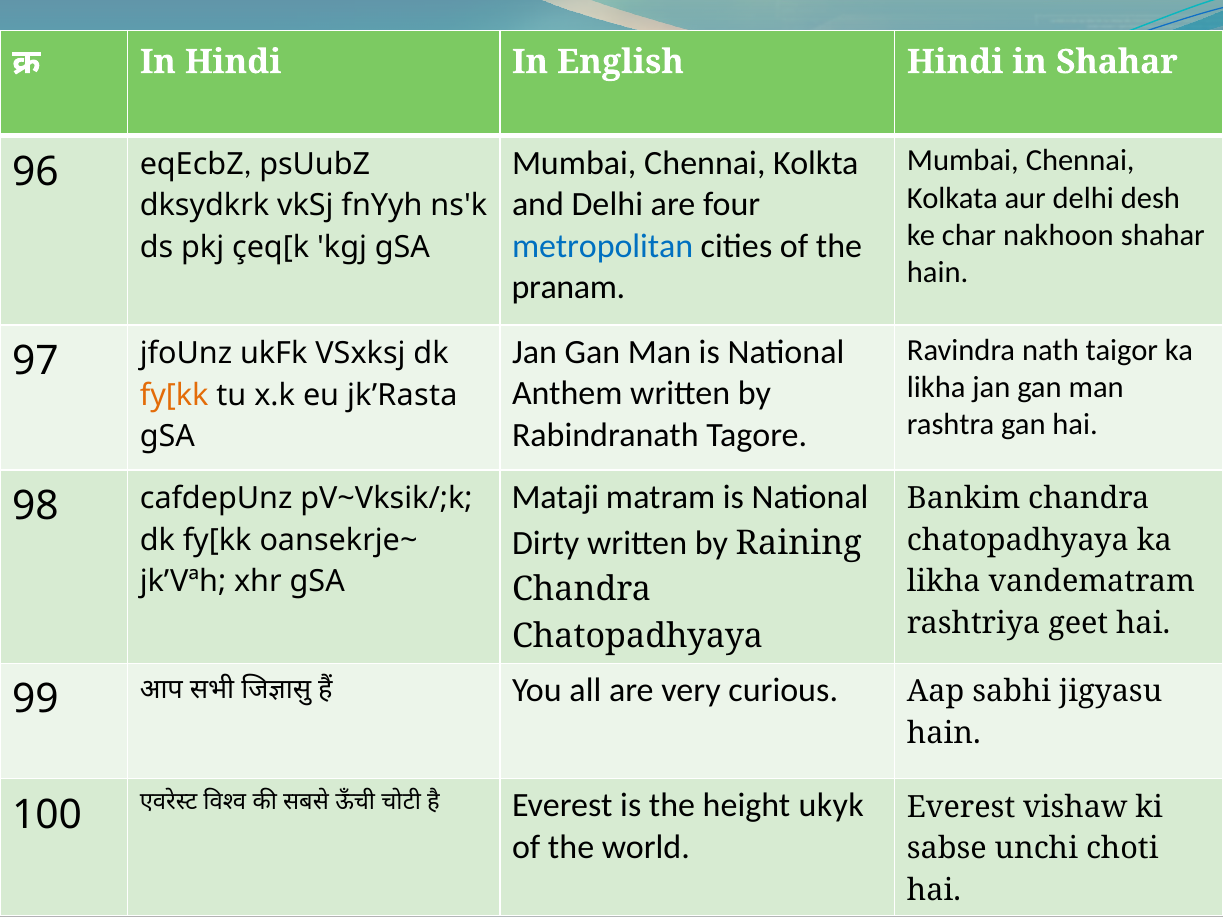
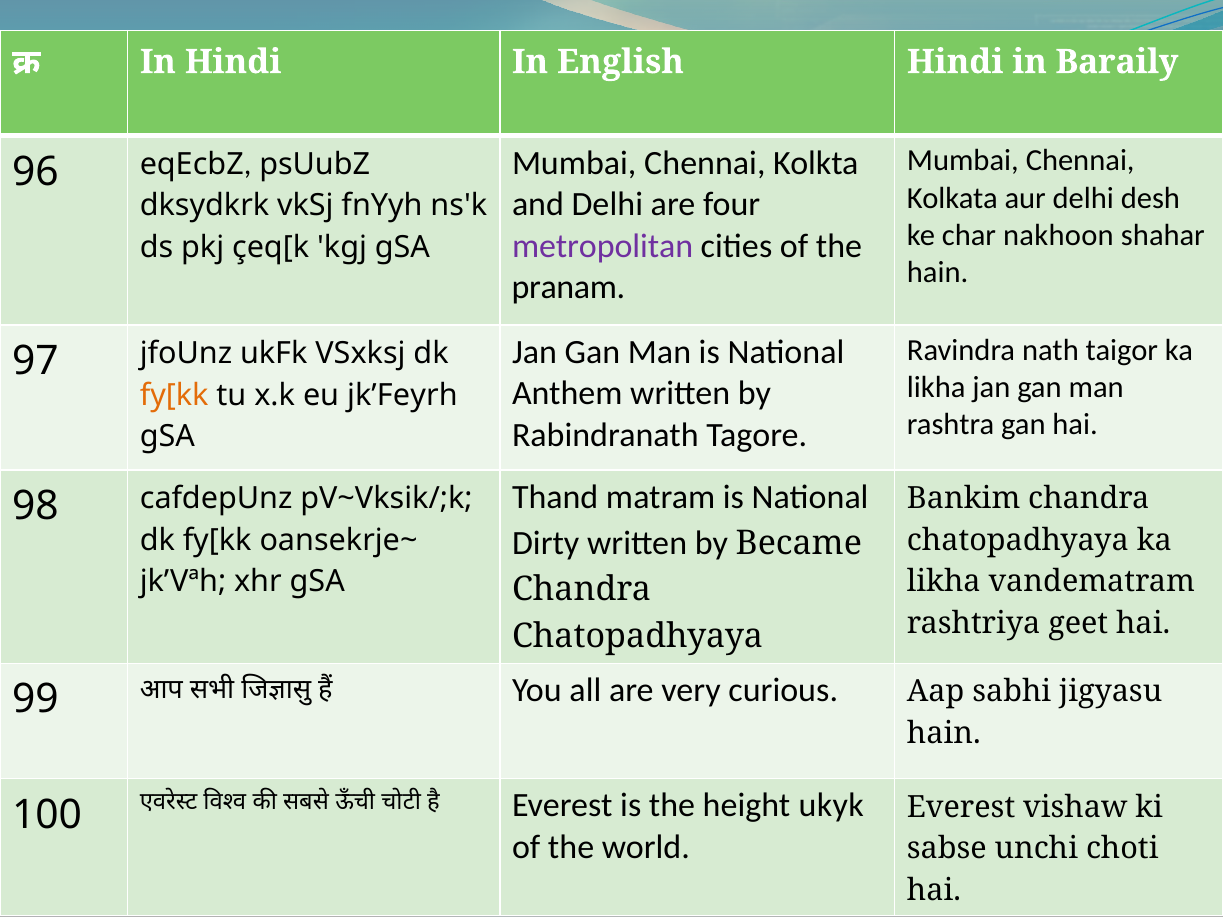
in Shahar: Shahar -> Baraily
metropolitan colour: blue -> purple
jk’Rasta: jk’Rasta -> jk’Feyrh
Mataji: Mataji -> Thand
Raining: Raining -> Became
